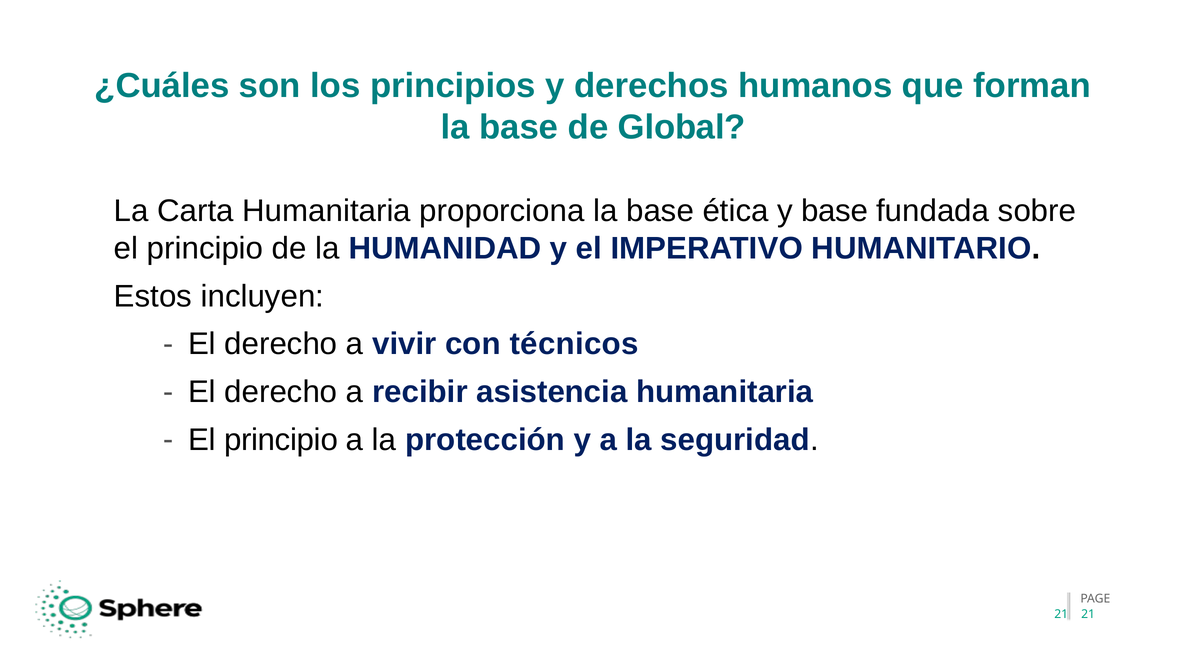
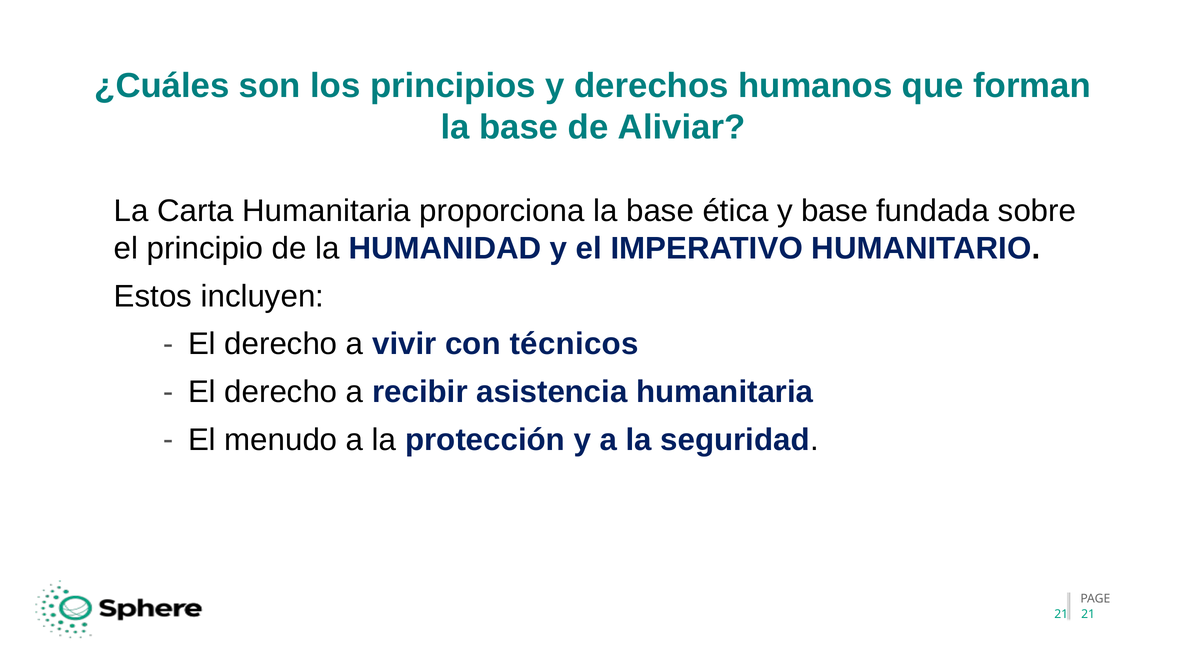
Global: Global -> Aliviar
principio at (281, 440): principio -> menudo
